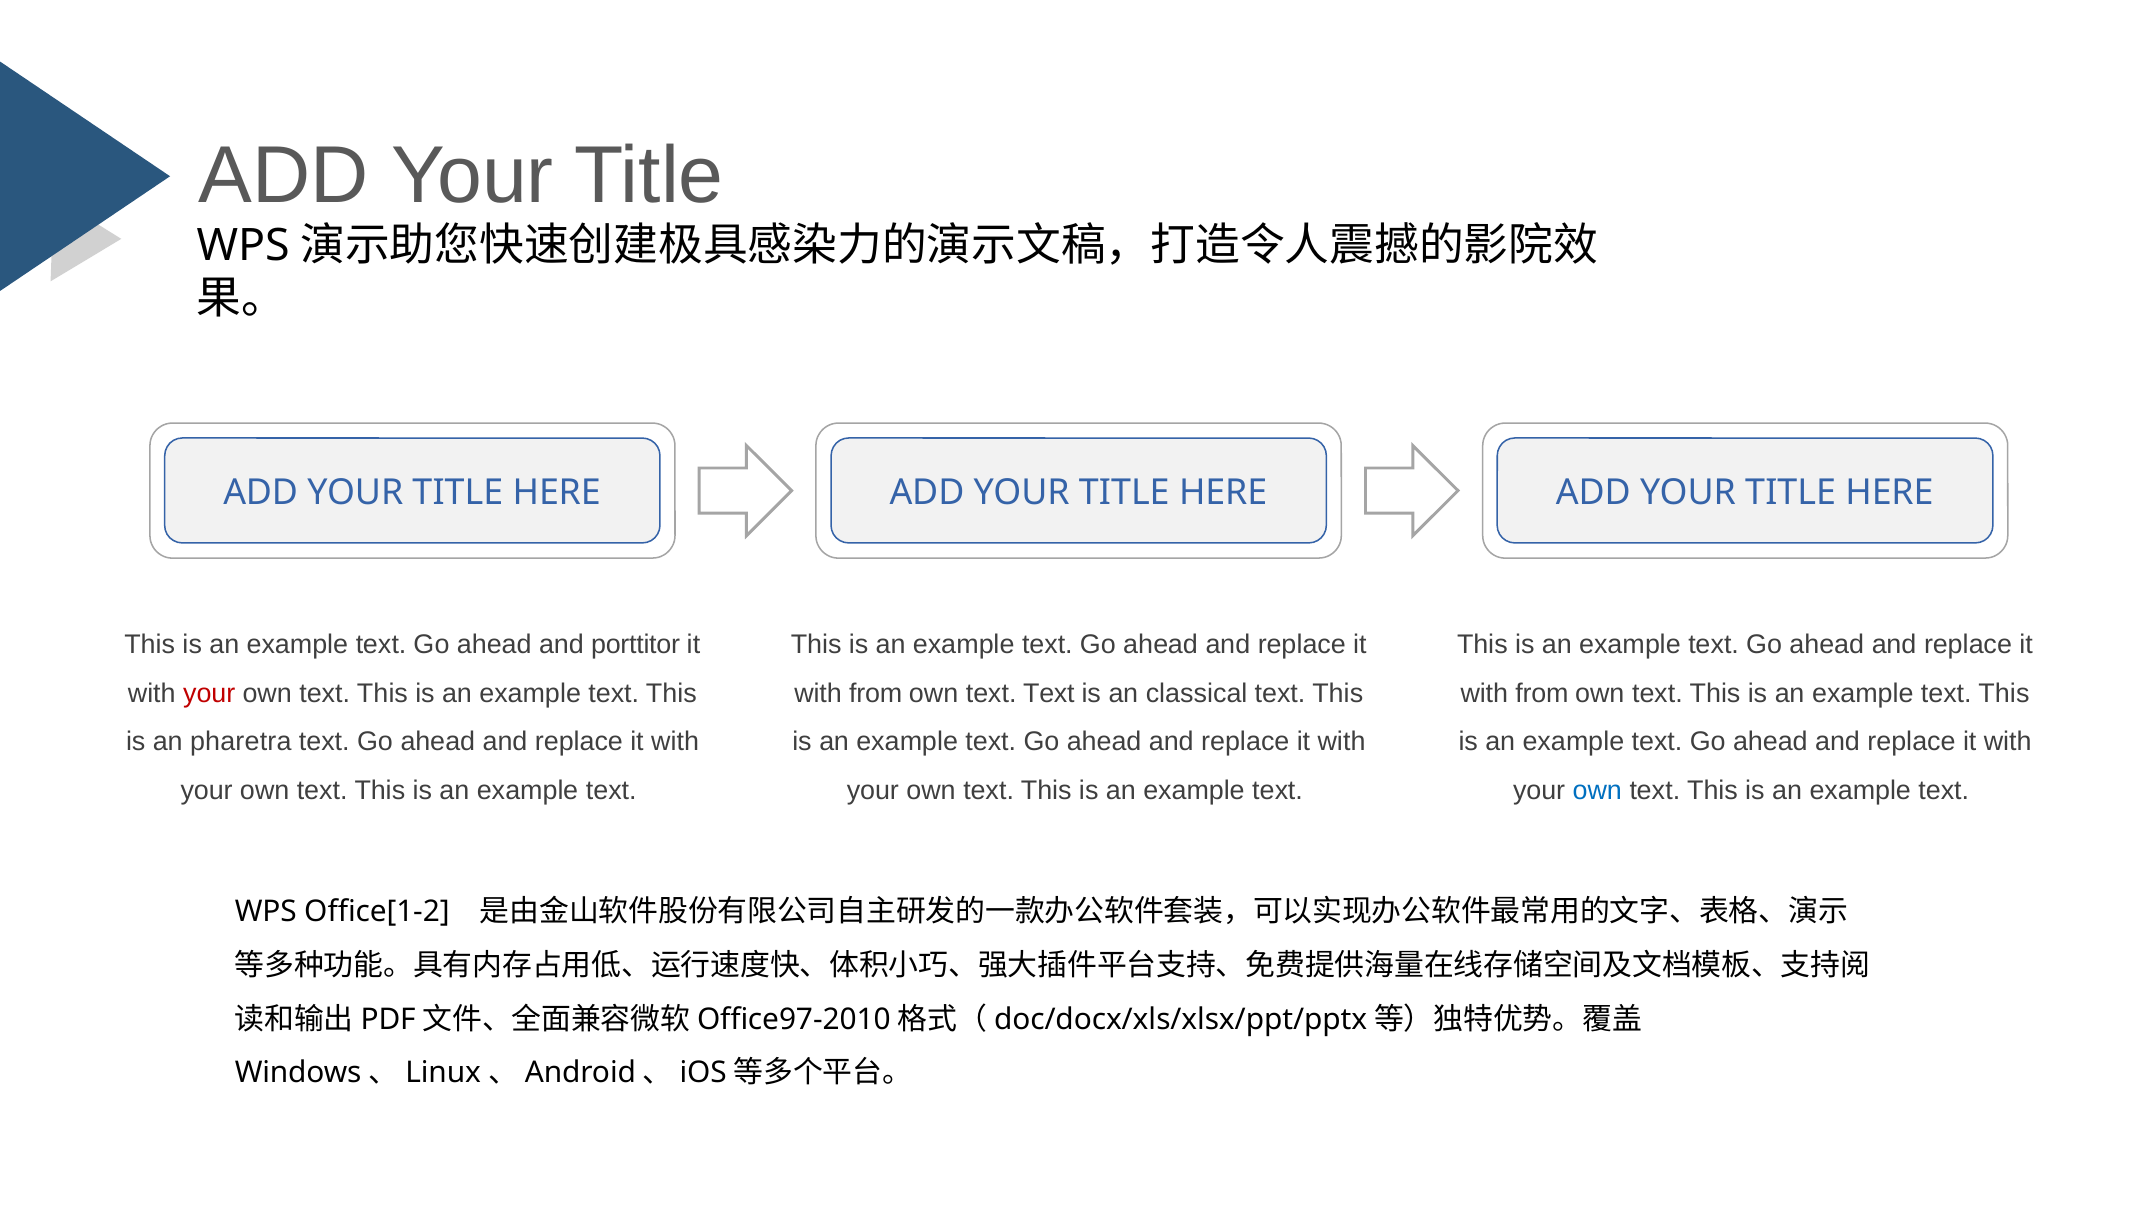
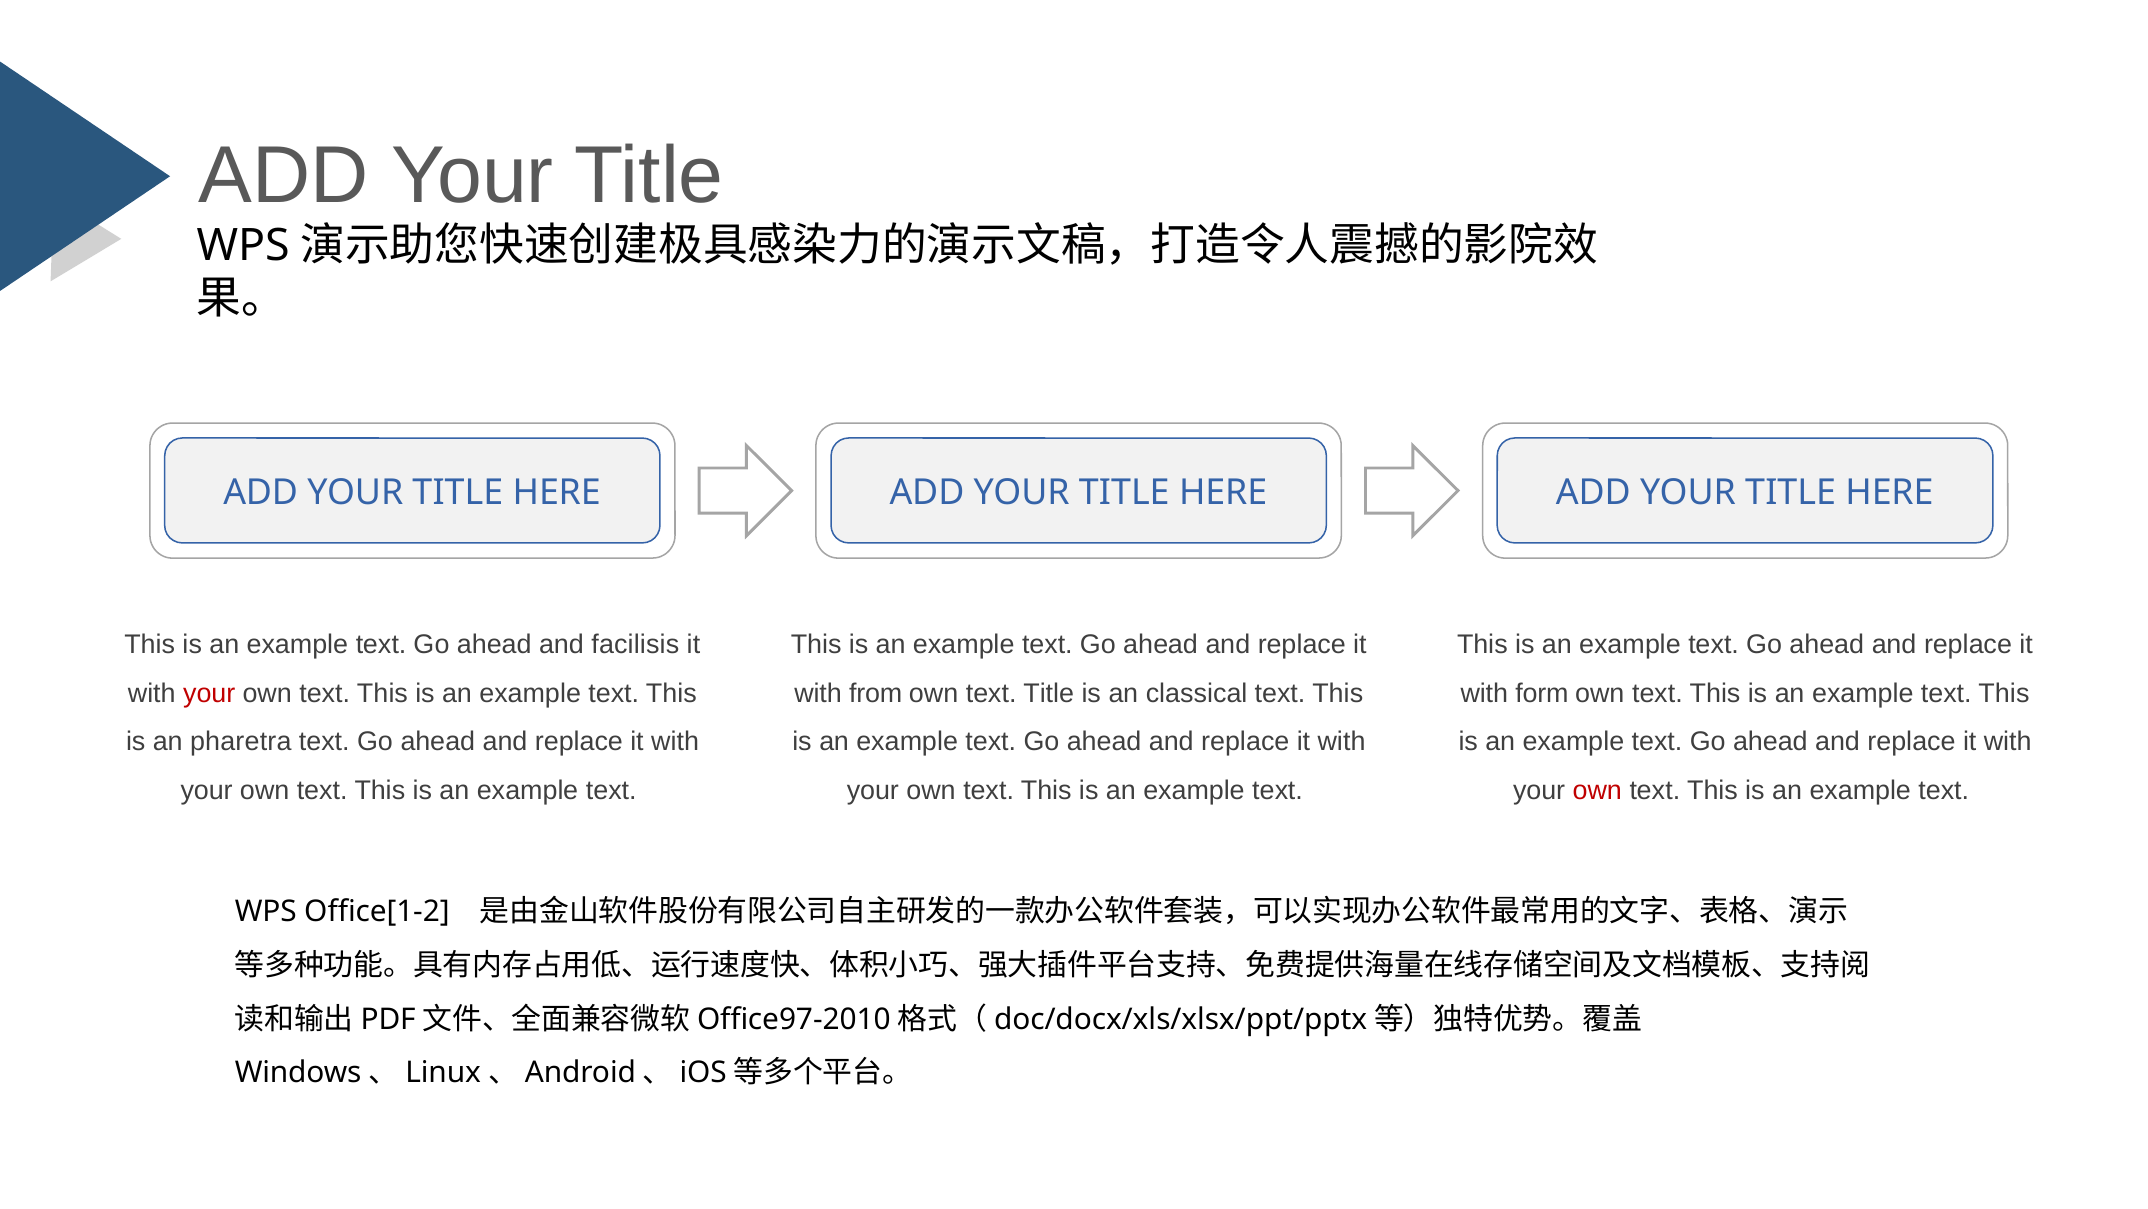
porttitor: porttitor -> facilisis
text Text: Text -> Title
from at (1542, 693): from -> form
own at (1597, 790) colour: blue -> red
